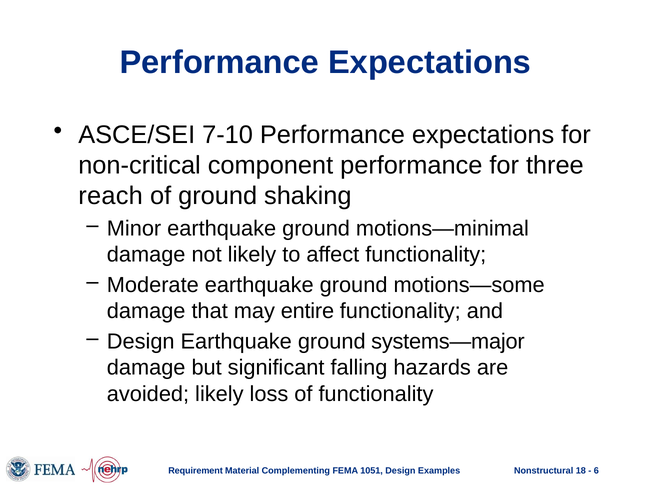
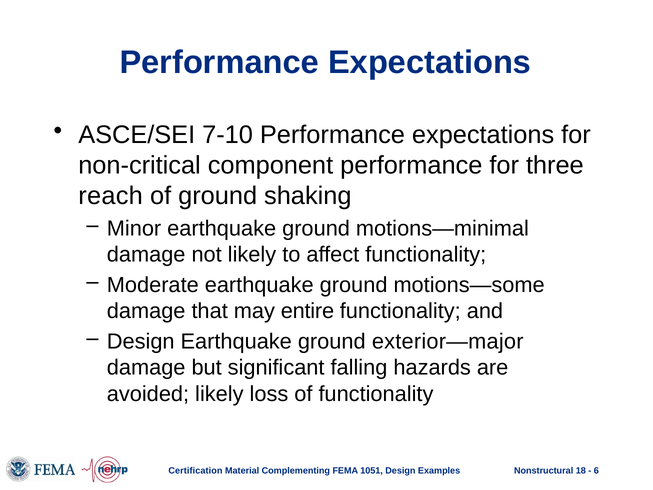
systems—major: systems—major -> exterior—major
Requirement: Requirement -> Certification
